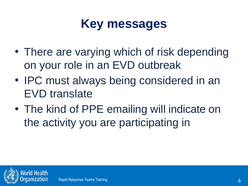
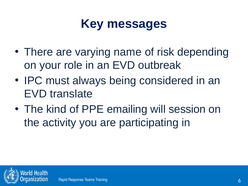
which: which -> name
indicate: indicate -> session
